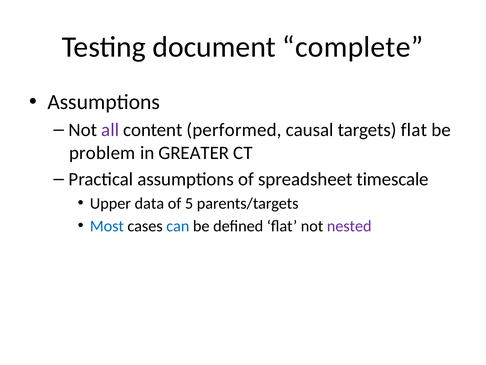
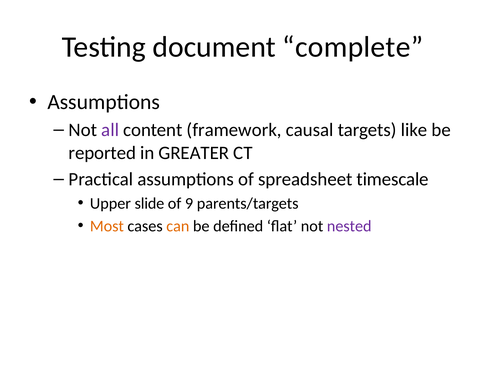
performed: performed -> framework
targets flat: flat -> like
problem: problem -> reported
data: data -> slide
5: 5 -> 9
Most colour: blue -> orange
can colour: blue -> orange
